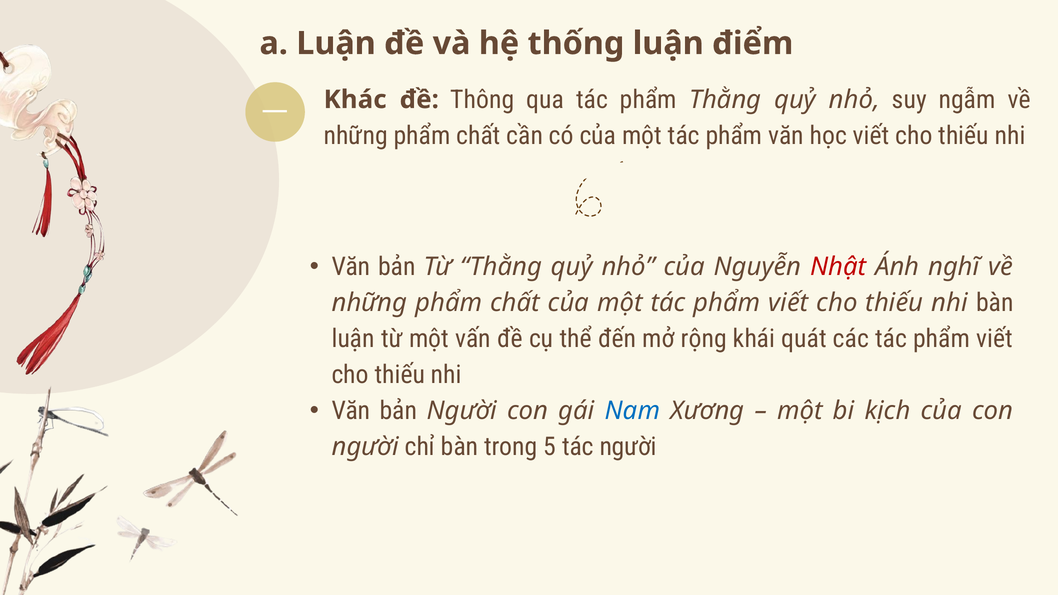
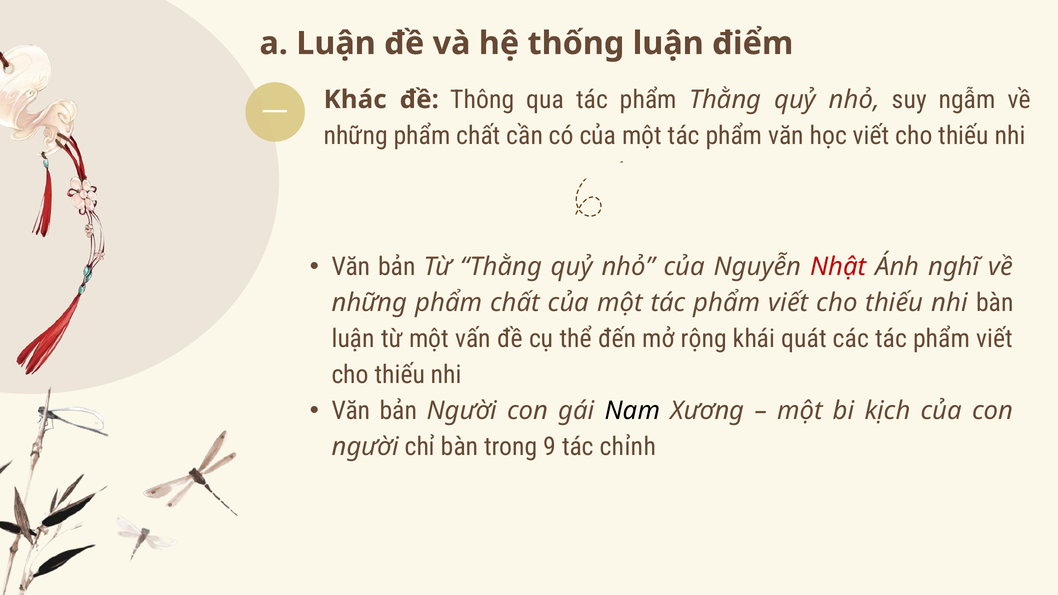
Nam colour: blue -> black
5: 5 -> 9
tác người: người -> chỉnh
